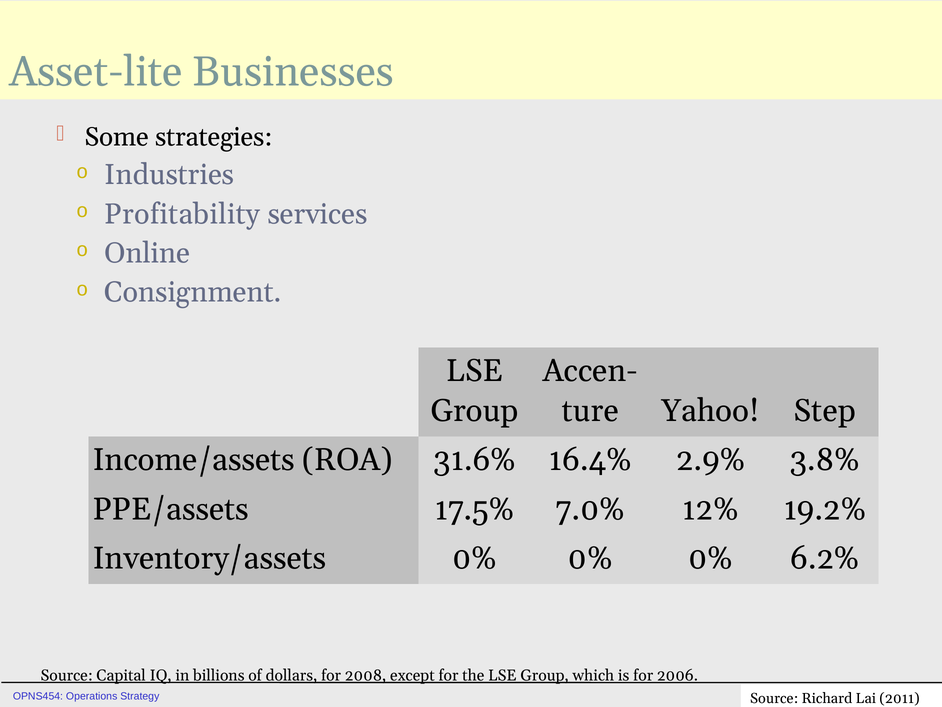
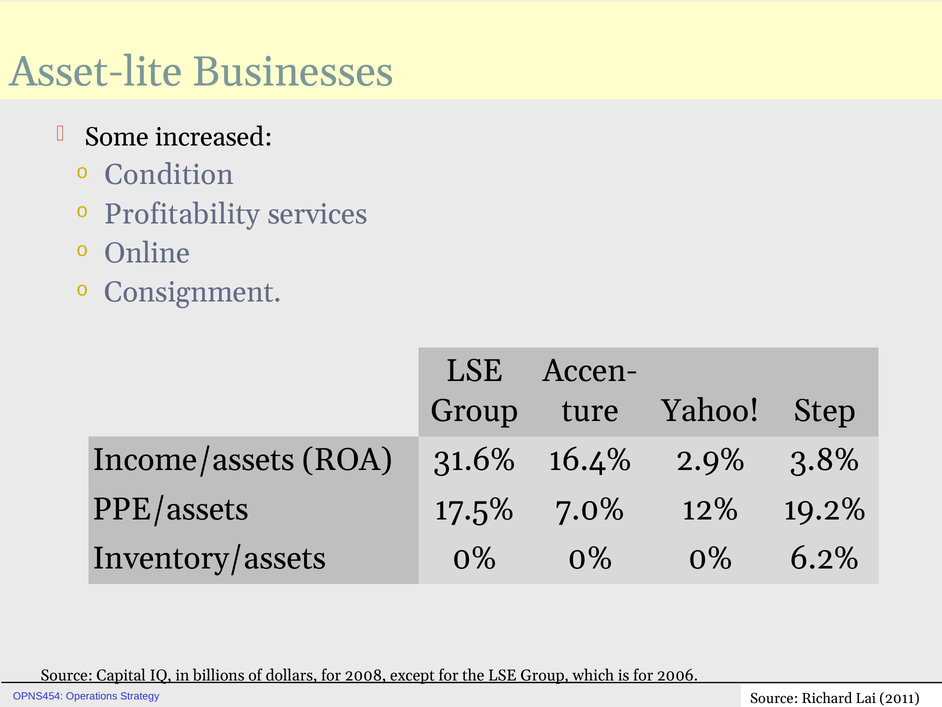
strategies: strategies -> increased
Industries: Industries -> Condition
